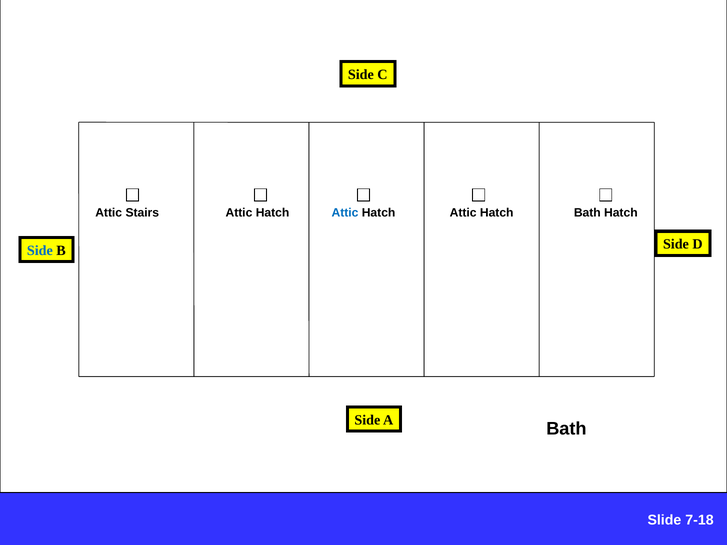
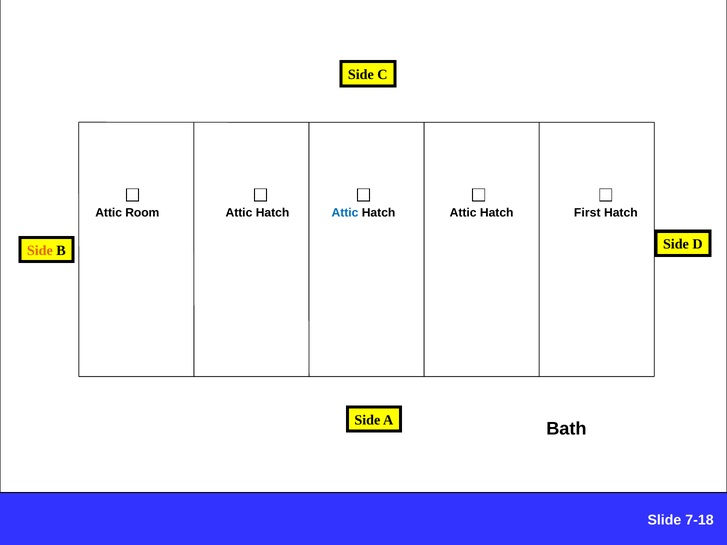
Stairs: Stairs -> Room
Hatch Bath: Bath -> First
Side at (40, 250) colour: blue -> orange
